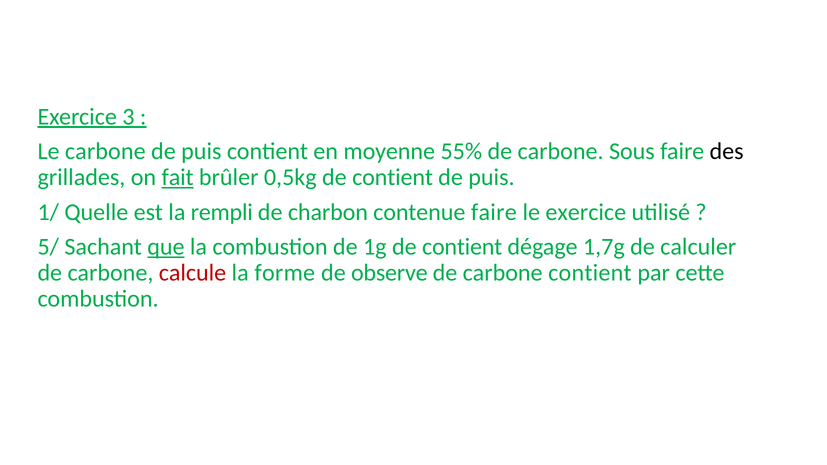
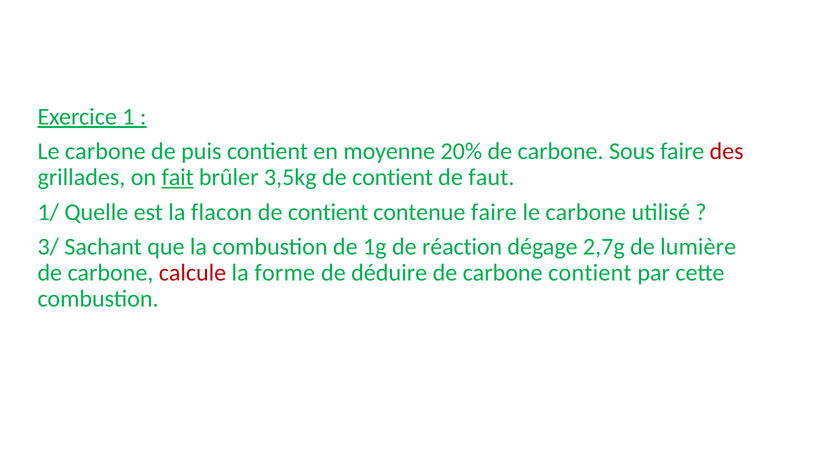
3: 3 -> 1
55%: 55% -> 20%
des colour: black -> red
0,5kg: 0,5kg -> 3,5kg
puis at (491, 177): puis -> faut
rempli: rempli -> flacon
charbon at (328, 212): charbon -> contient
exercice at (586, 212): exercice -> carbone
5/: 5/ -> 3/
que underline: present -> none
1g de contient: contient -> réaction
1,7g: 1,7g -> 2,7g
calculer: calculer -> lumière
observe: observe -> déduire
